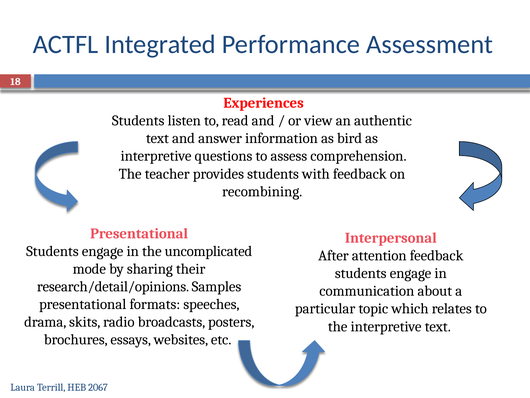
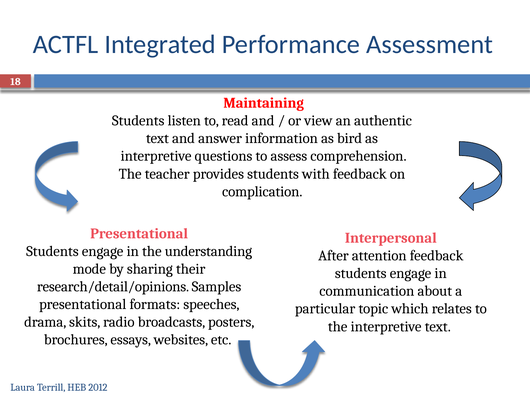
Experiences: Experiences -> Maintaining
recombining: recombining -> complication
uncomplicated: uncomplicated -> understanding
2067: 2067 -> 2012
